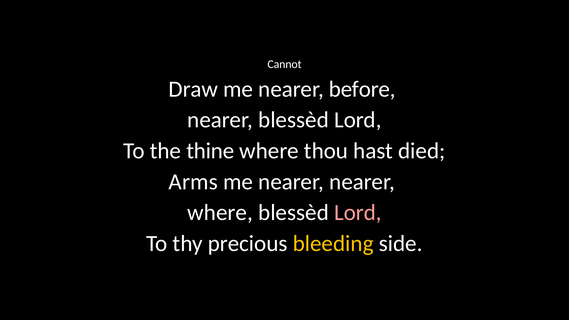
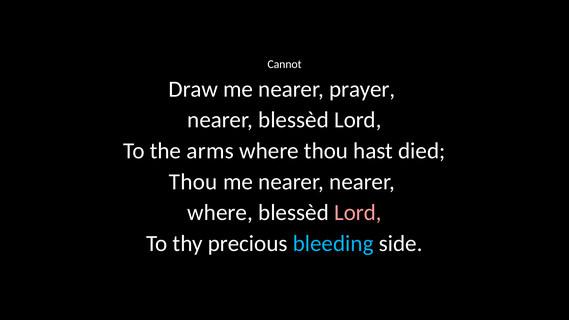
before: before -> prayer
thine: thine -> arms
Arms at (193, 182): Arms -> Thou
bleeding colour: yellow -> light blue
